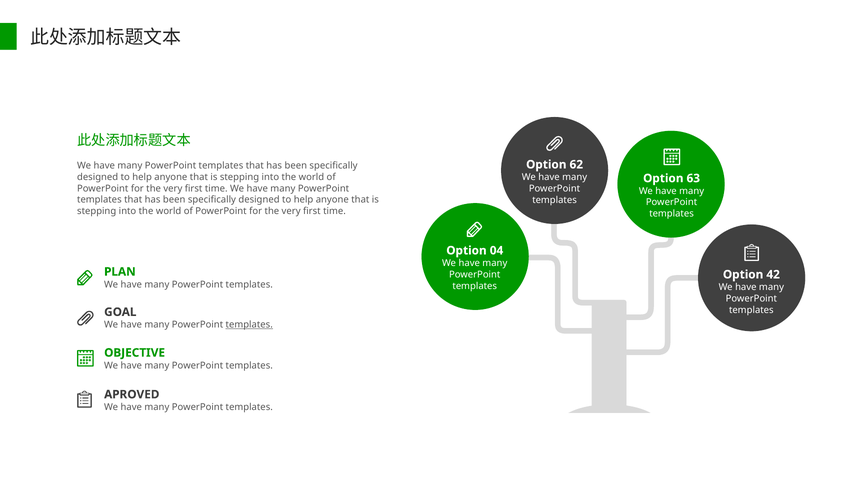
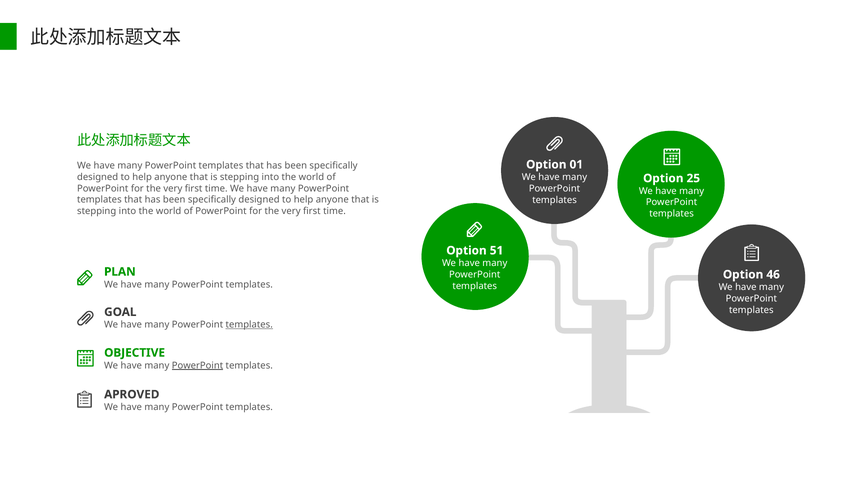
62: 62 -> 01
63: 63 -> 25
04: 04 -> 51
42: 42 -> 46
PowerPoint at (197, 365) underline: none -> present
